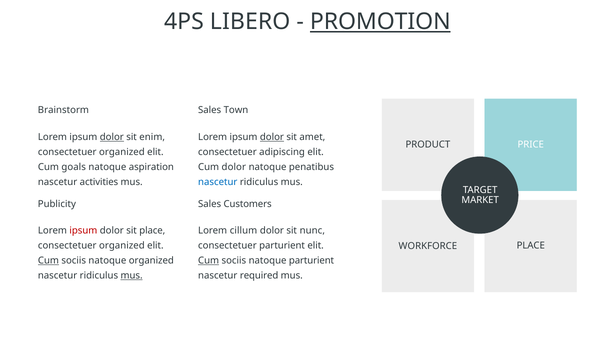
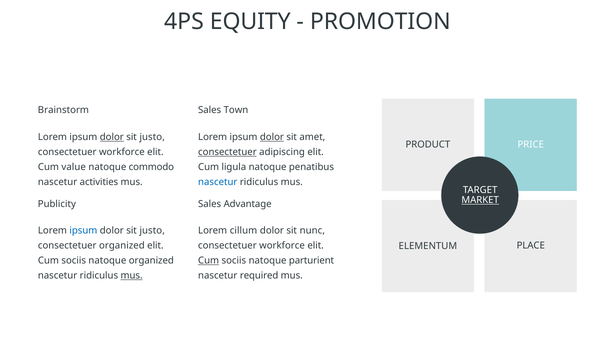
LIBERO: LIBERO -> EQUITY
PROMOTION underline: present -> none
enim at (152, 137): enim -> justo
organized at (122, 152): organized -> workforce
consectetuer at (227, 152) underline: none -> present
goals: goals -> value
aspiration: aspiration -> commodo
Cum dolor: dolor -> ligula
MARKET underline: none -> present
Customers: Customers -> Advantage
ipsum at (83, 231) colour: red -> blue
place at (152, 231): place -> justo
parturient at (282, 246): parturient -> workforce
WORKFORCE: WORKFORCE -> ELEMENTUM
Cum at (48, 261) underline: present -> none
